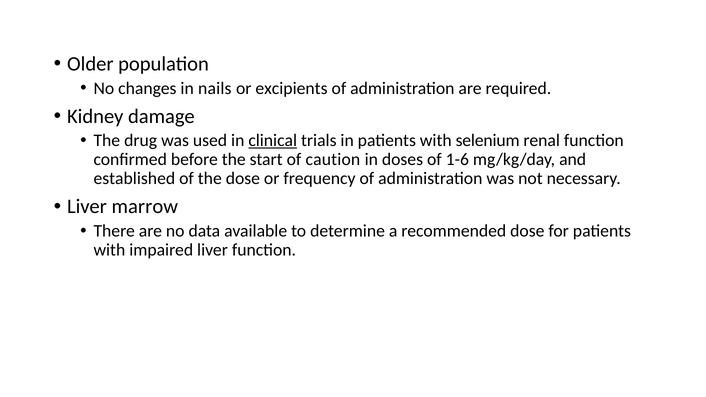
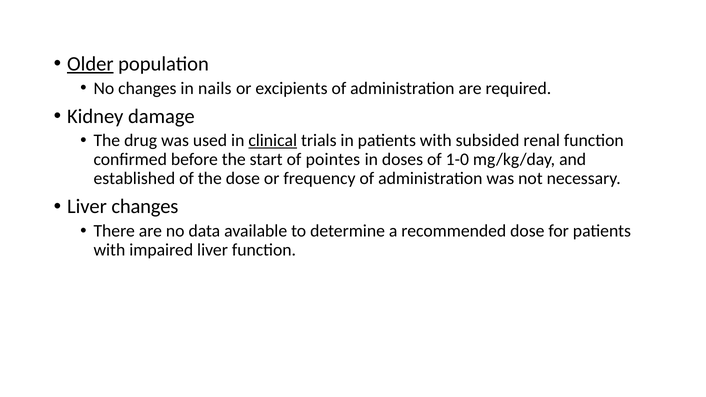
Older underline: none -> present
selenium: selenium -> subsided
caution: caution -> pointes
1-6: 1-6 -> 1-0
Liver marrow: marrow -> changes
